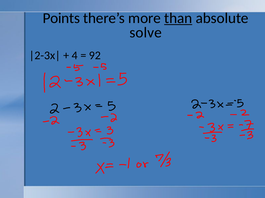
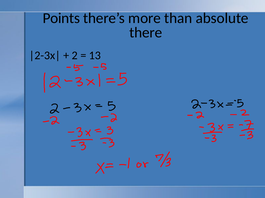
than underline: present -> none
solve: solve -> there
4: 4 -> 2
92: 92 -> 13
